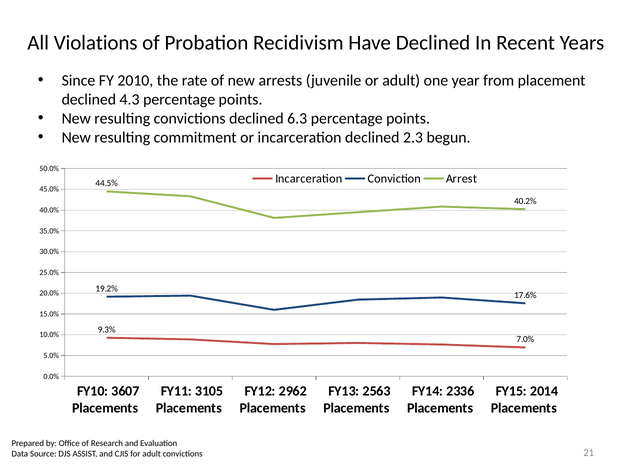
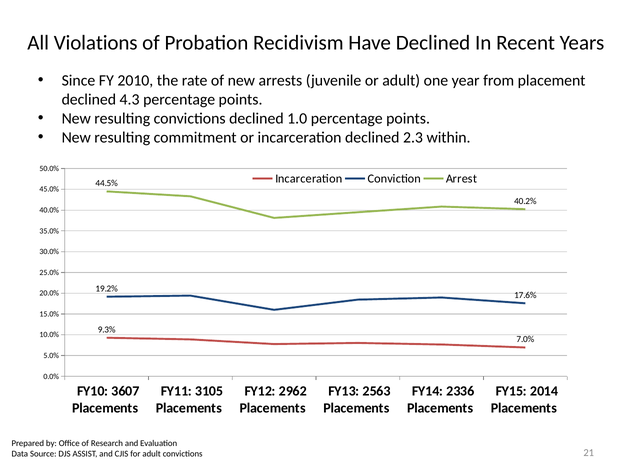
6.3: 6.3 -> 1.0
begun: begun -> within
